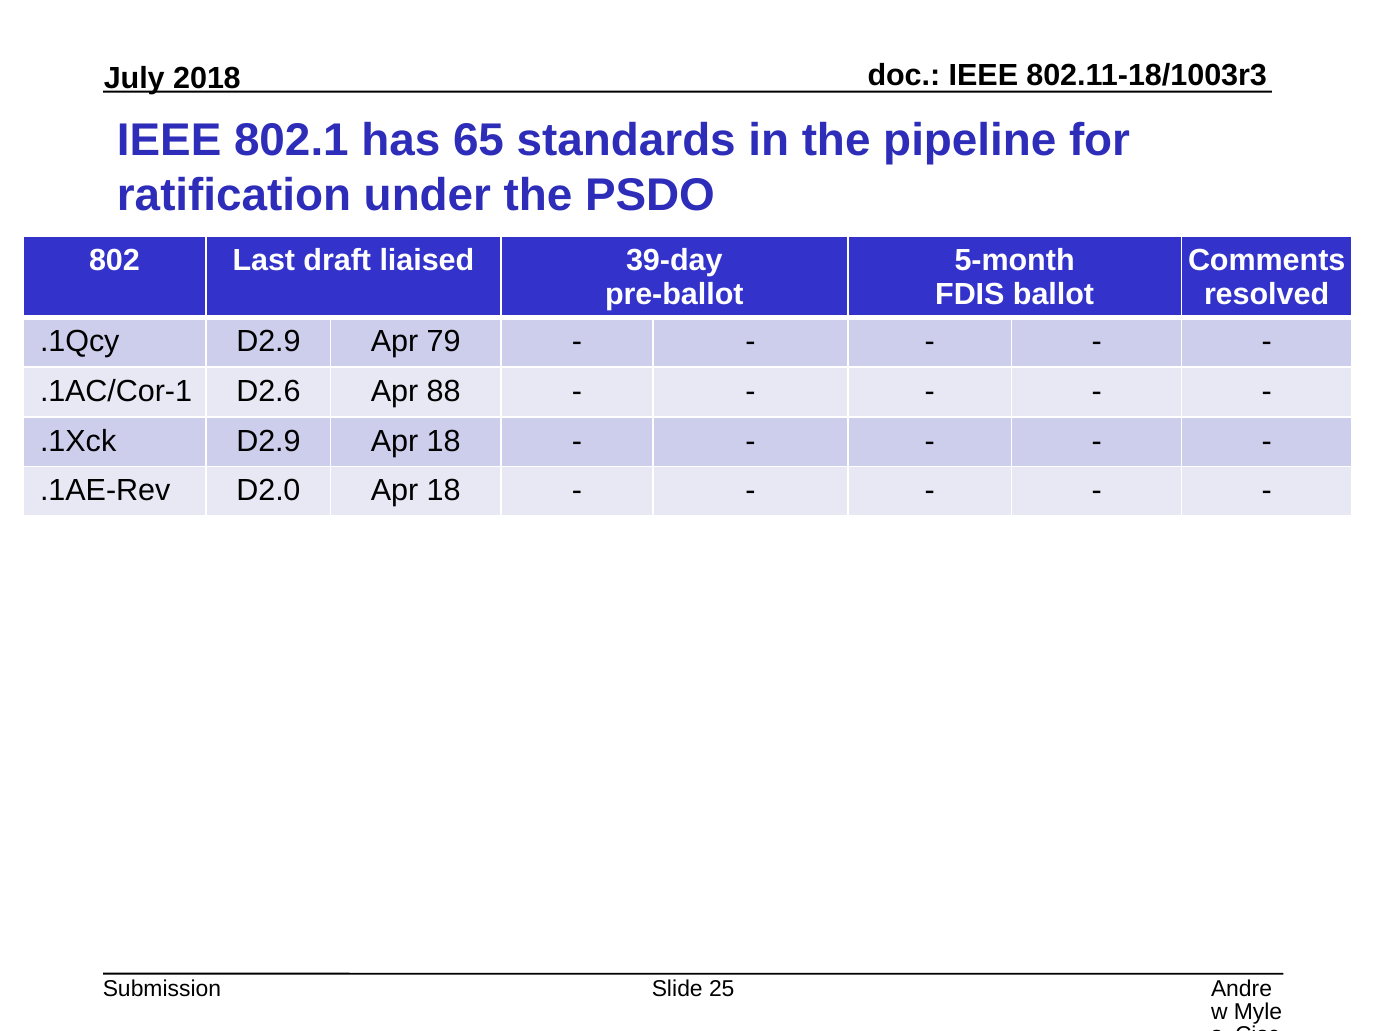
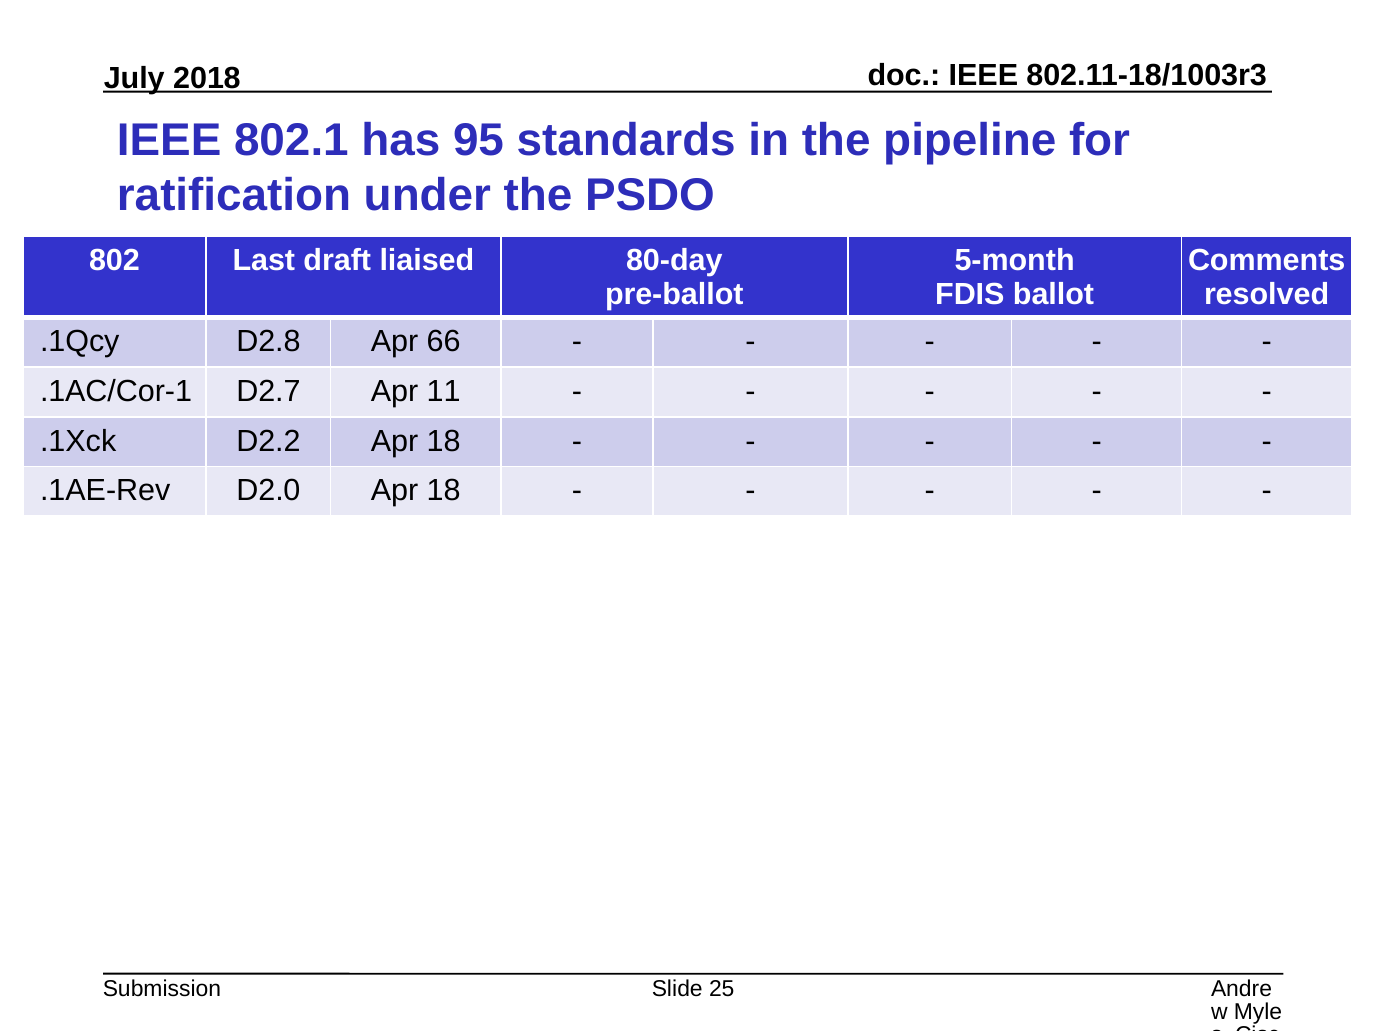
65: 65 -> 95
39-day: 39-day -> 80-day
.1Qcy D2.9: D2.9 -> D2.8
79: 79 -> 66
D2.6: D2.6 -> D2.7
88: 88 -> 11
.1Xck D2.9: D2.9 -> D2.2
